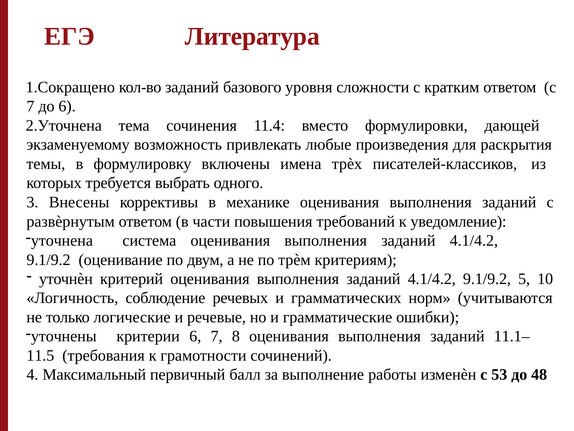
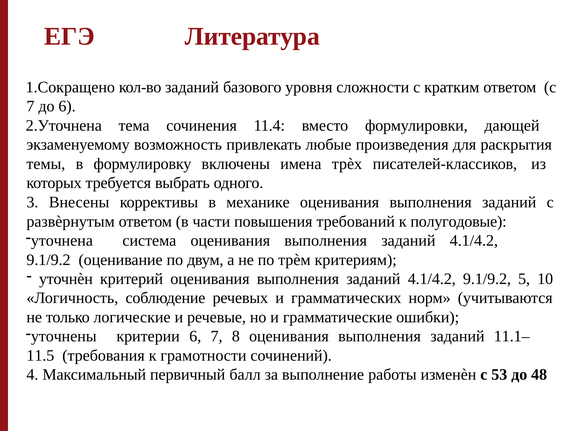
уведомление: уведомление -> полугодовые
